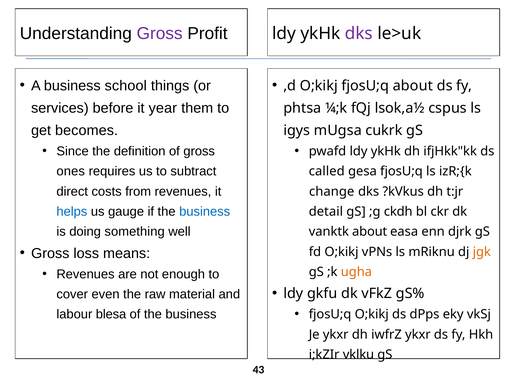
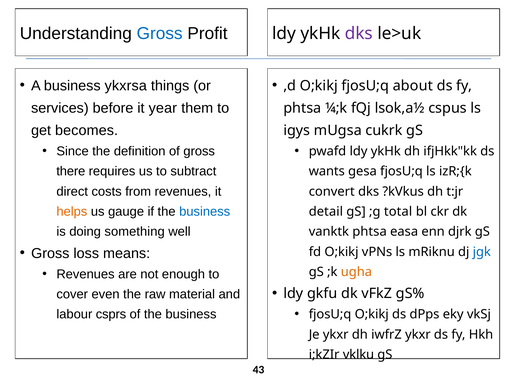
Gross at (160, 33) colour: purple -> blue
school: school -> ykxrsa
ones: ones -> there
called: called -> wants
change: change -> convert
helps colour: blue -> orange
ckdh: ckdh -> total
vanktk about: about -> phtsa
jgk colour: orange -> blue
blesa: blesa -> csprs
